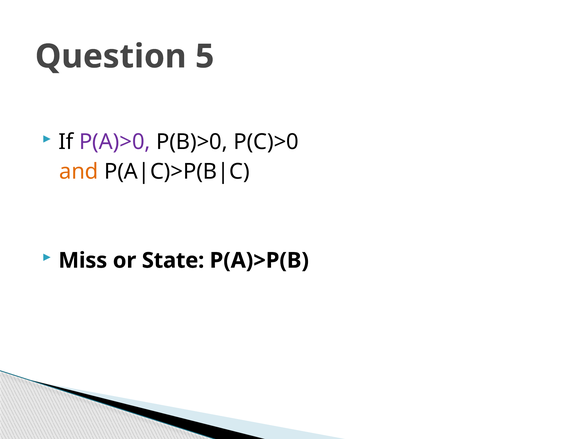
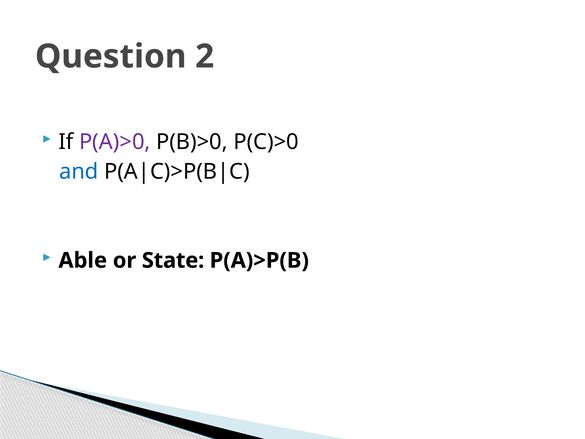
5: 5 -> 2
and colour: orange -> blue
Miss: Miss -> Able
